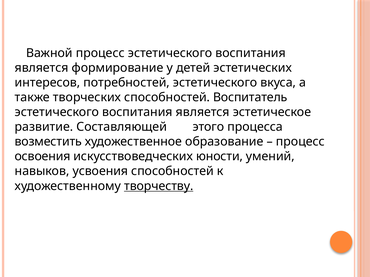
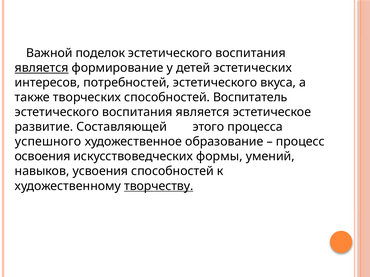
Важной процесс: процесс -> поделок
является at (42, 68) underline: none -> present
возместить: возместить -> успешного
юности: юности -> формы
